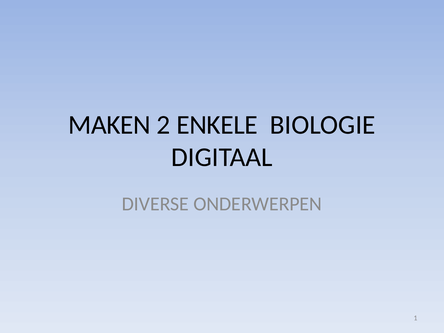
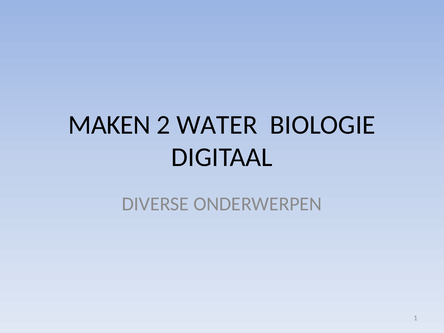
ENKELE: ENKELE -> WATER
